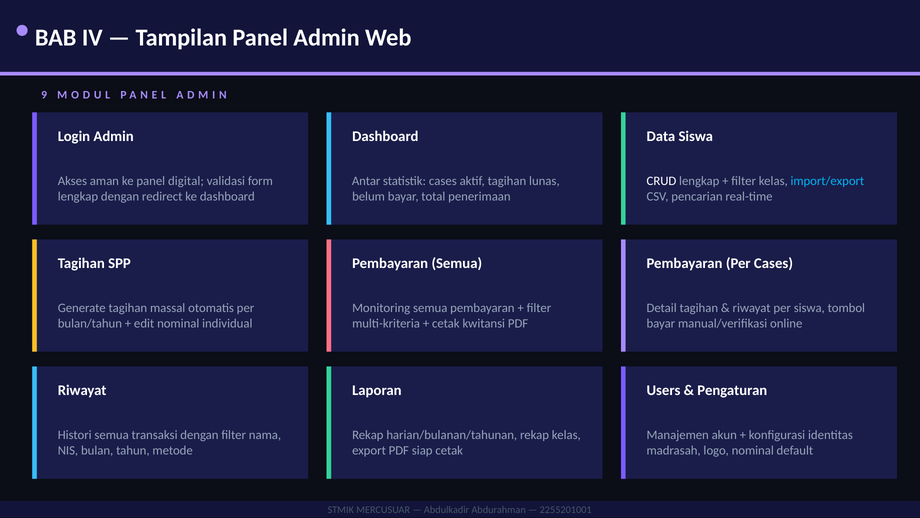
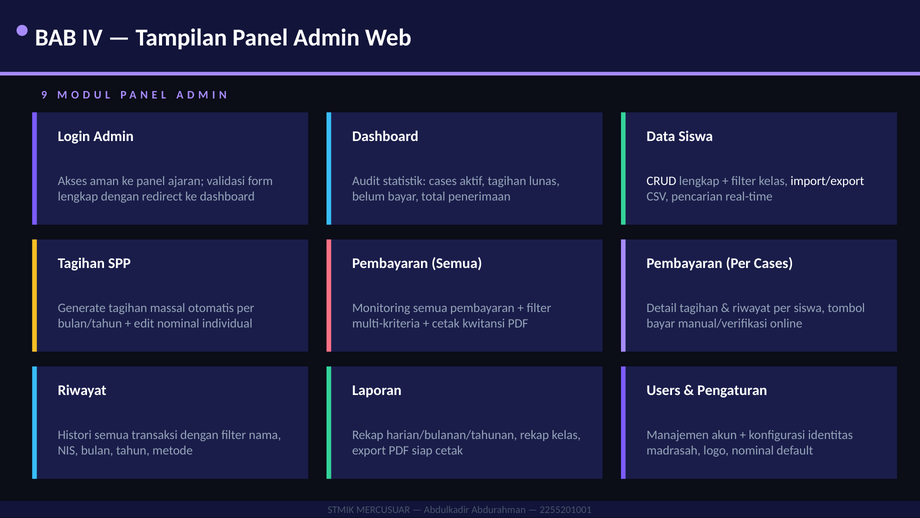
digital: digital -> ajaran
Antar: Antar -> Audit
import/export colour: light blue -> white
